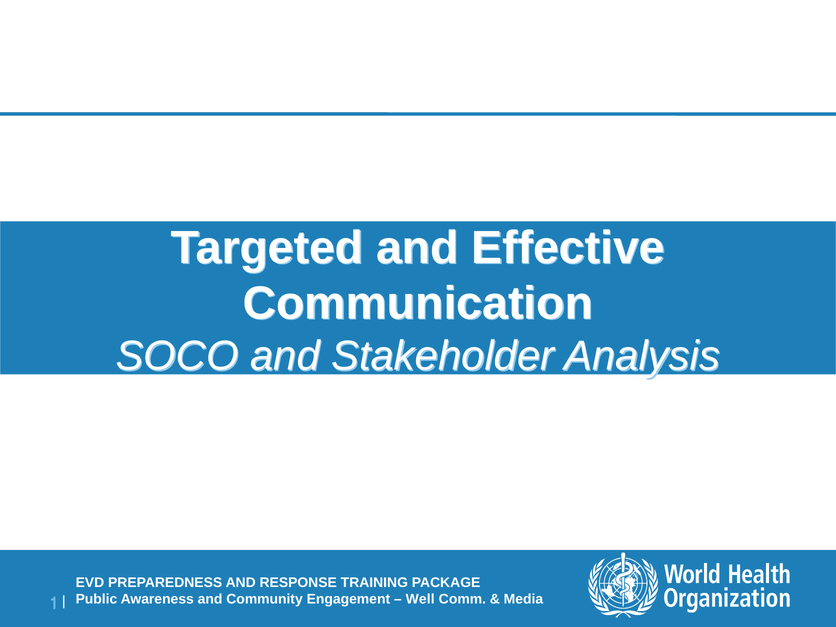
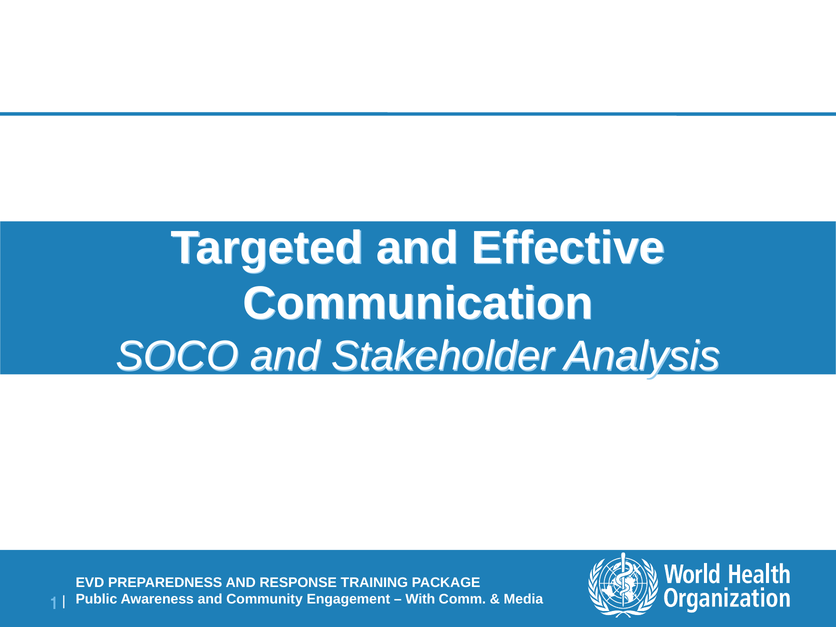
Well: Well -> With
